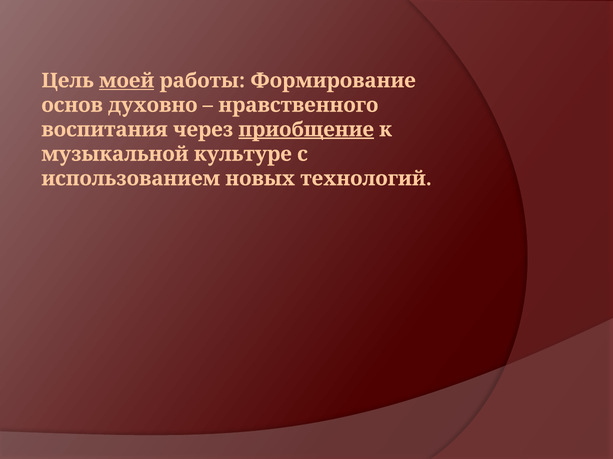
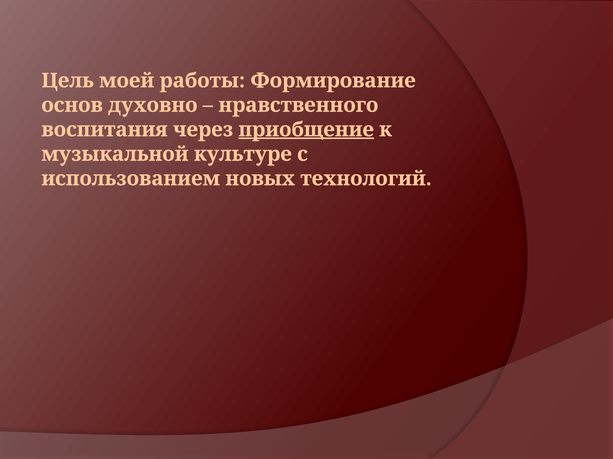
моей underline: present -> none
